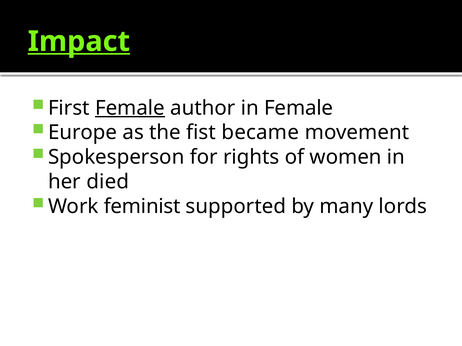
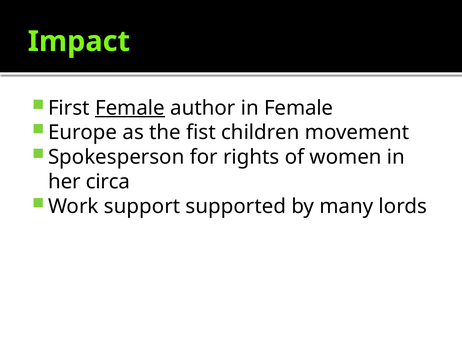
Impact underline: present -> none
became: became -> children
died: died -> circa
feminist: feminist -> support
